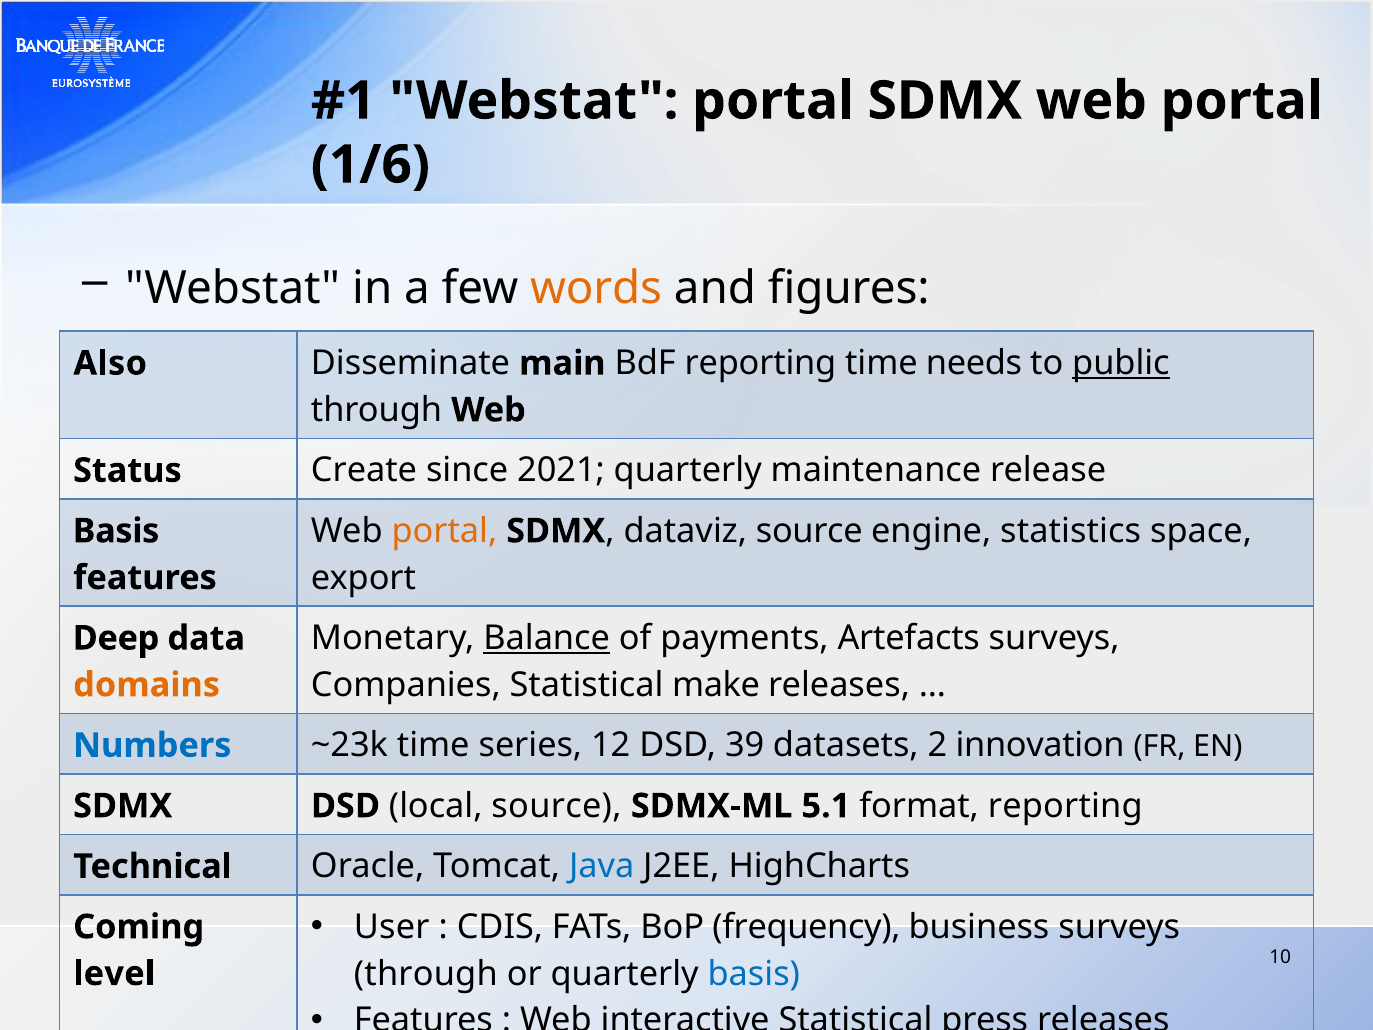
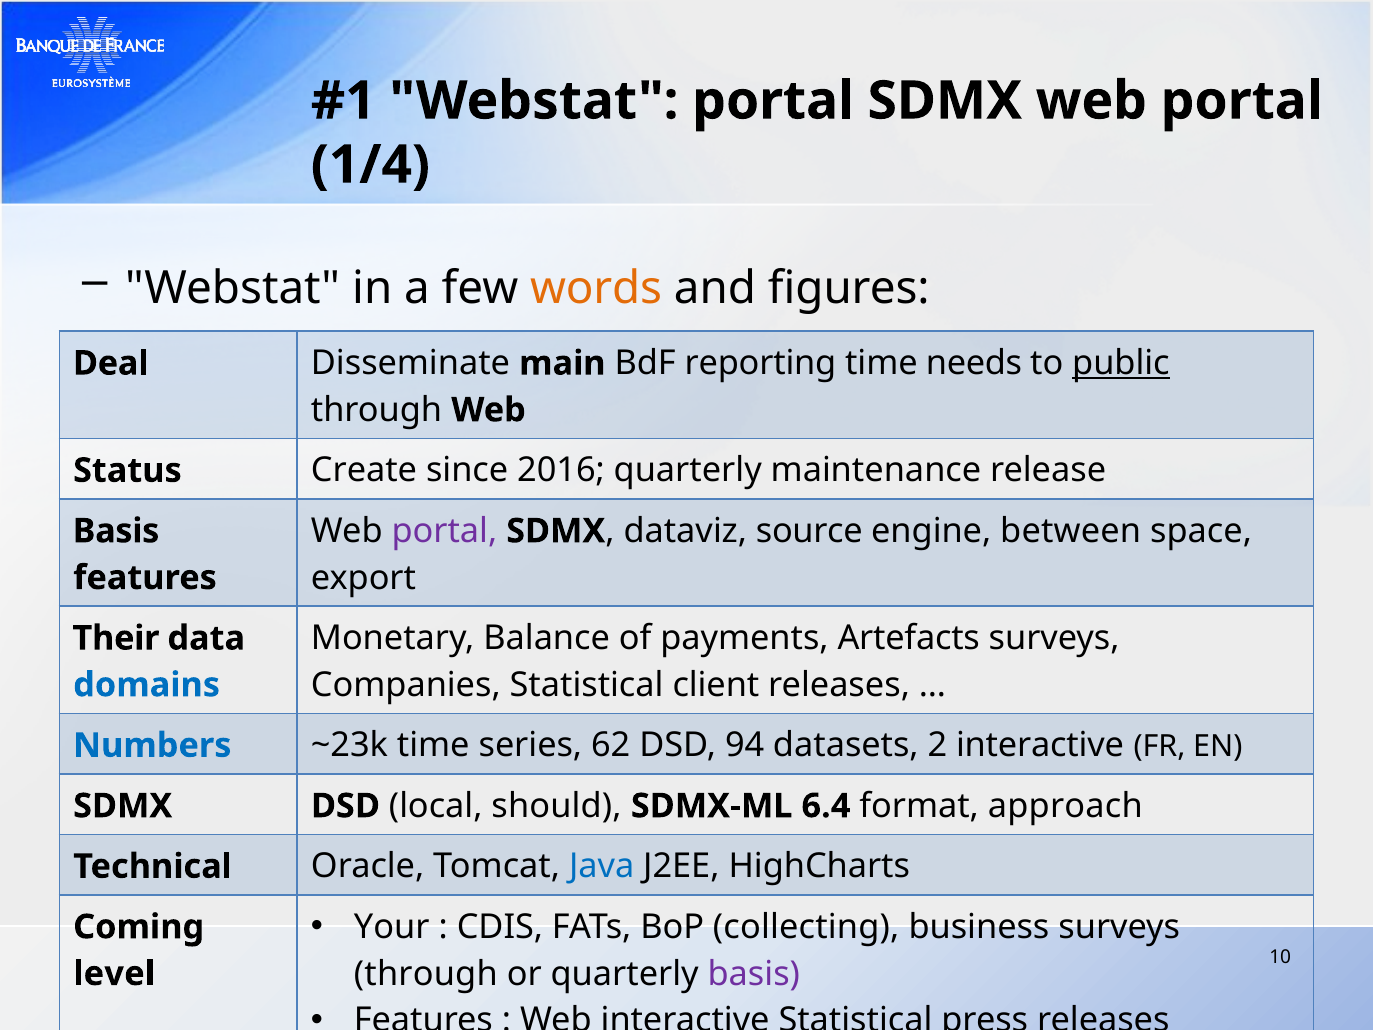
1/6: 1/6 -> 1/4
Also: Also -> Deal
2021: 2021 -> 2016
portal at (444, 531) colour: orange -> purple
statistics: statistics -> between
Balance underline: present -> none
Deep: Deep -> Their
make: make -> client
domains colour: orange -> blue
12: 12 -> 62
39: 39 -> 94
2 innovation: innovation -> interactive
local source: source -> should
5.1: 5.1 -> 6.4
format reporting: reporting -> approach
User: User -> Your
frequency: frequency -> collecting
basis at (754, 973) colour: blue -> purple
